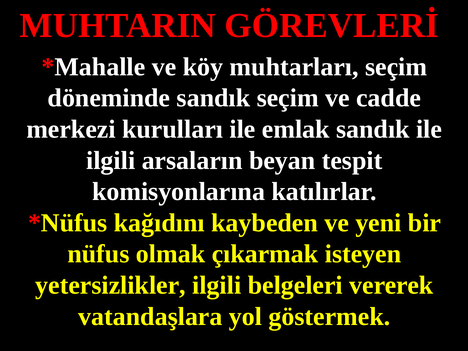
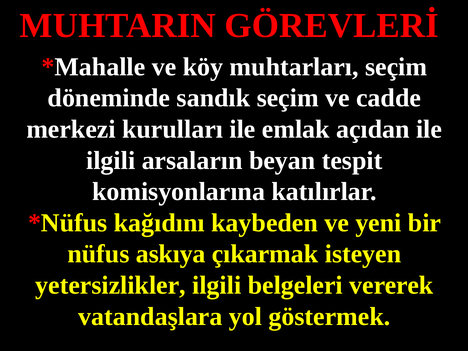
emlak sandık: sandık -> açıdan
olmak: olmak -> askıya
